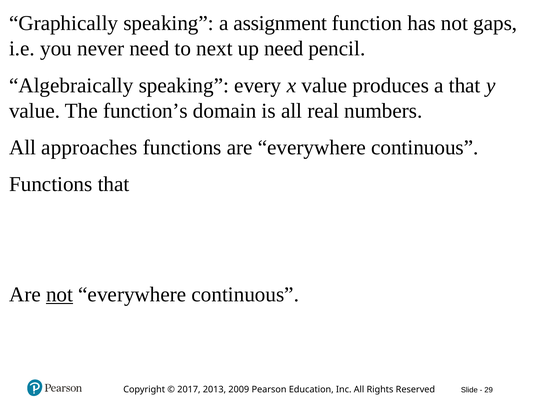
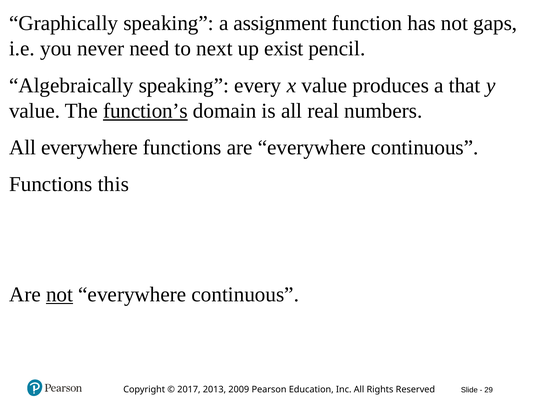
up need: need -> exist
function’s underline: none -> present
All approaches: approaches -> everywhere
Functions that: that -> this
